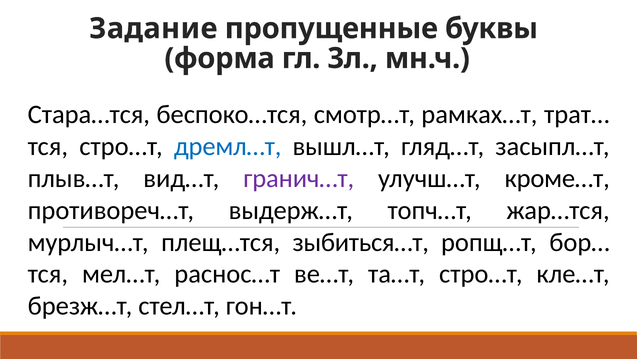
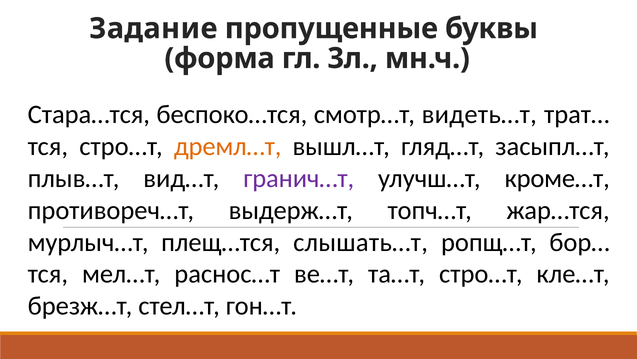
рамках…т: рамках…т -> видеть…т
дремл…т colour: blue -> orange
зыбиться…т: зыбиться…т -> слышать…т
